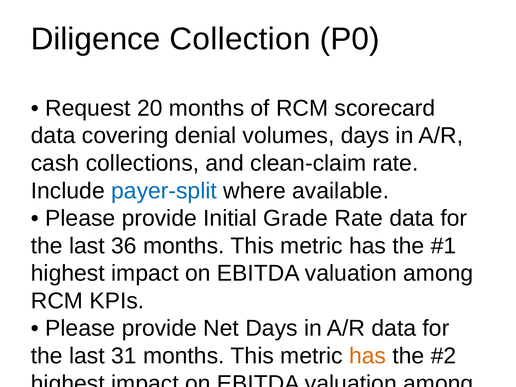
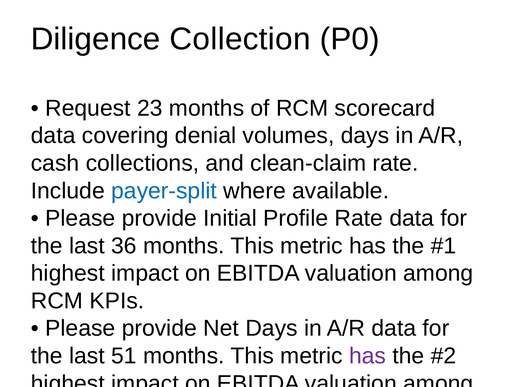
20: 20 -> 23
Grade: Grade -> Profile
31: 31 -> 51
has at (368, 356) colour: orange -> purple
